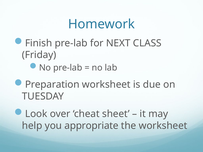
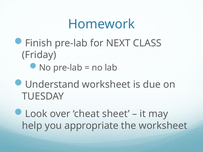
Preparation: Preparation -> Understand
